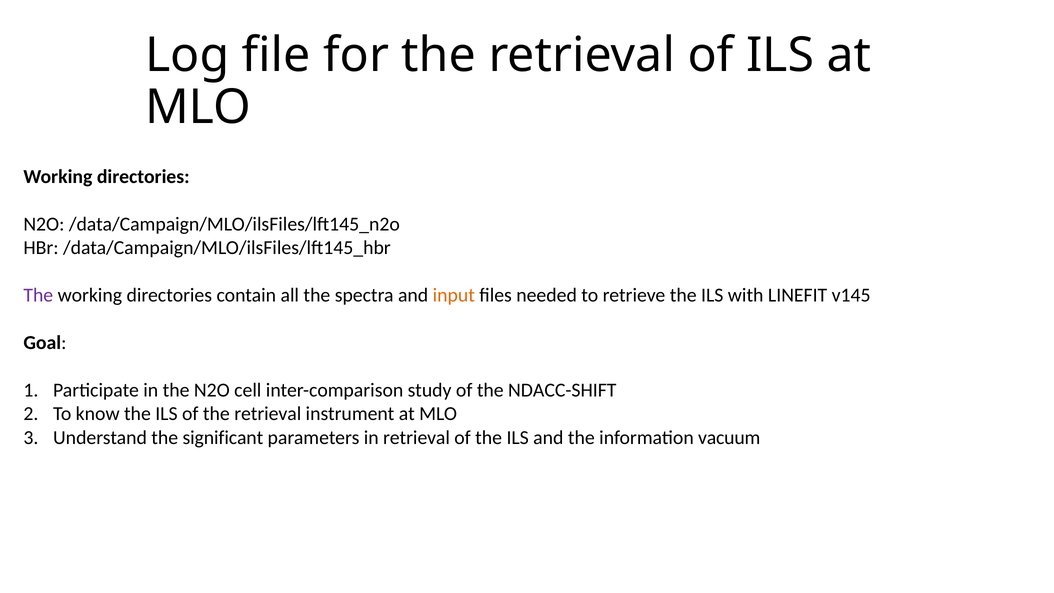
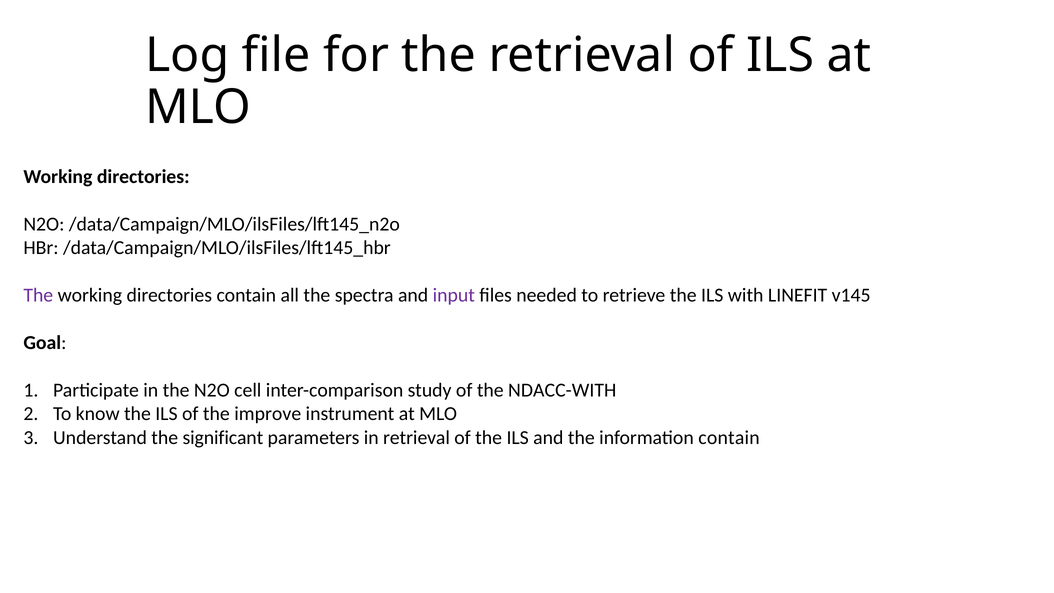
input colour: orange -> purple
NDACC-SHIFT: NDACC-SHIFT -> NDACC-WITH
of the retrieval: retrieval -> improve
information vacuum: vacuum -> contain
